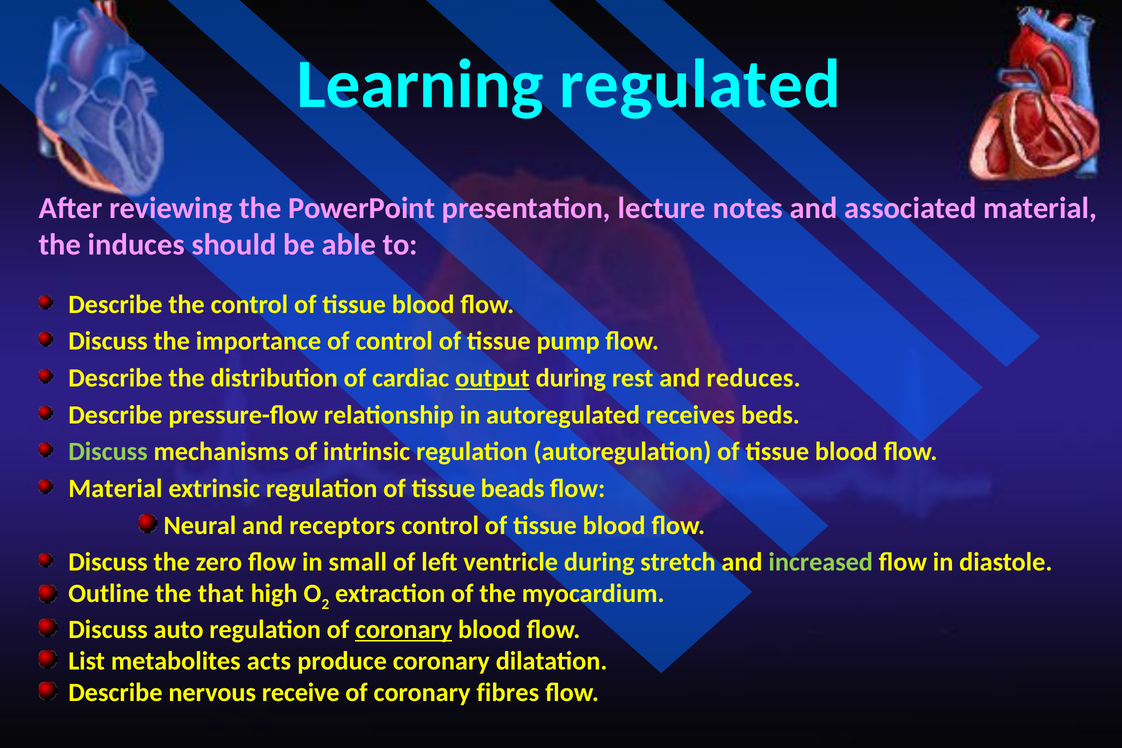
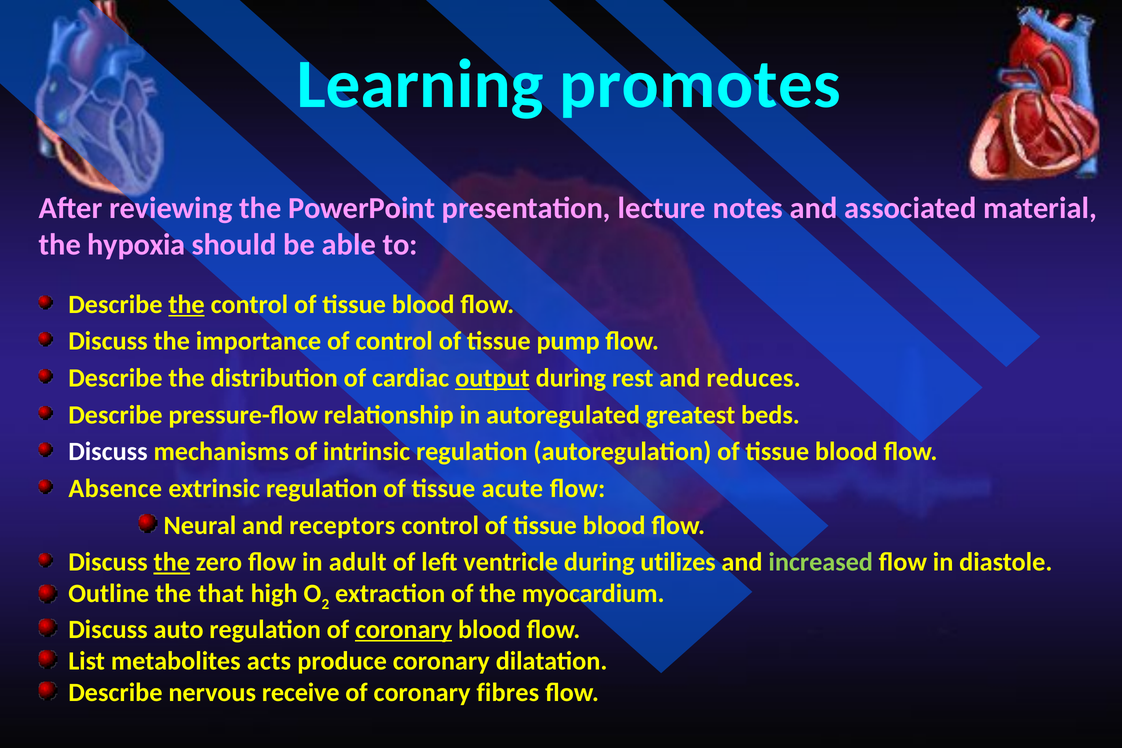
regulated: regulated -> promotes
induces: induces -> hypoxia
the at (187, 304) underline: none -> present
receives: receives -> greatest
Discuss at (108, 452) colour: light green -> white
Material at (115, 488): Material -> Absence
beads: beads -> acute
the at (172, 562) underline: none -> present
small: small -> adult
stretch: stretch -> utilizes
